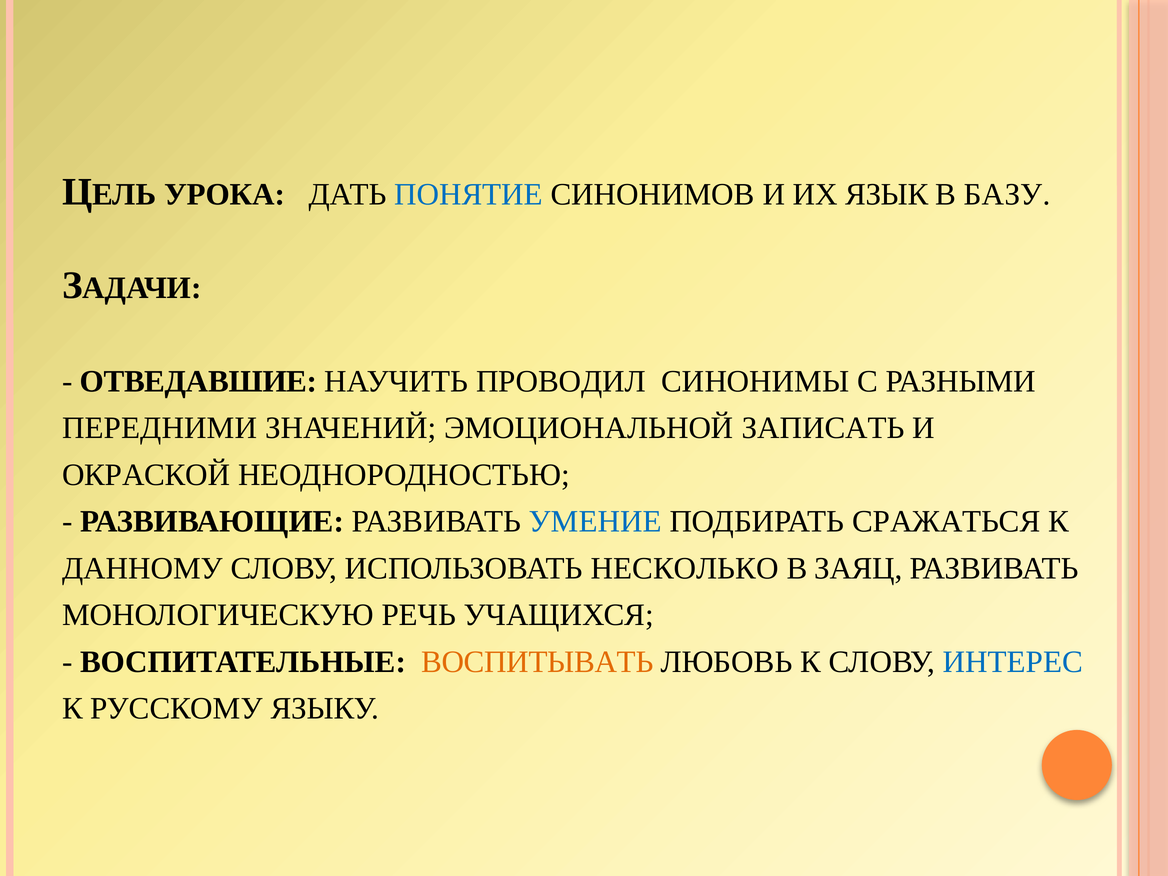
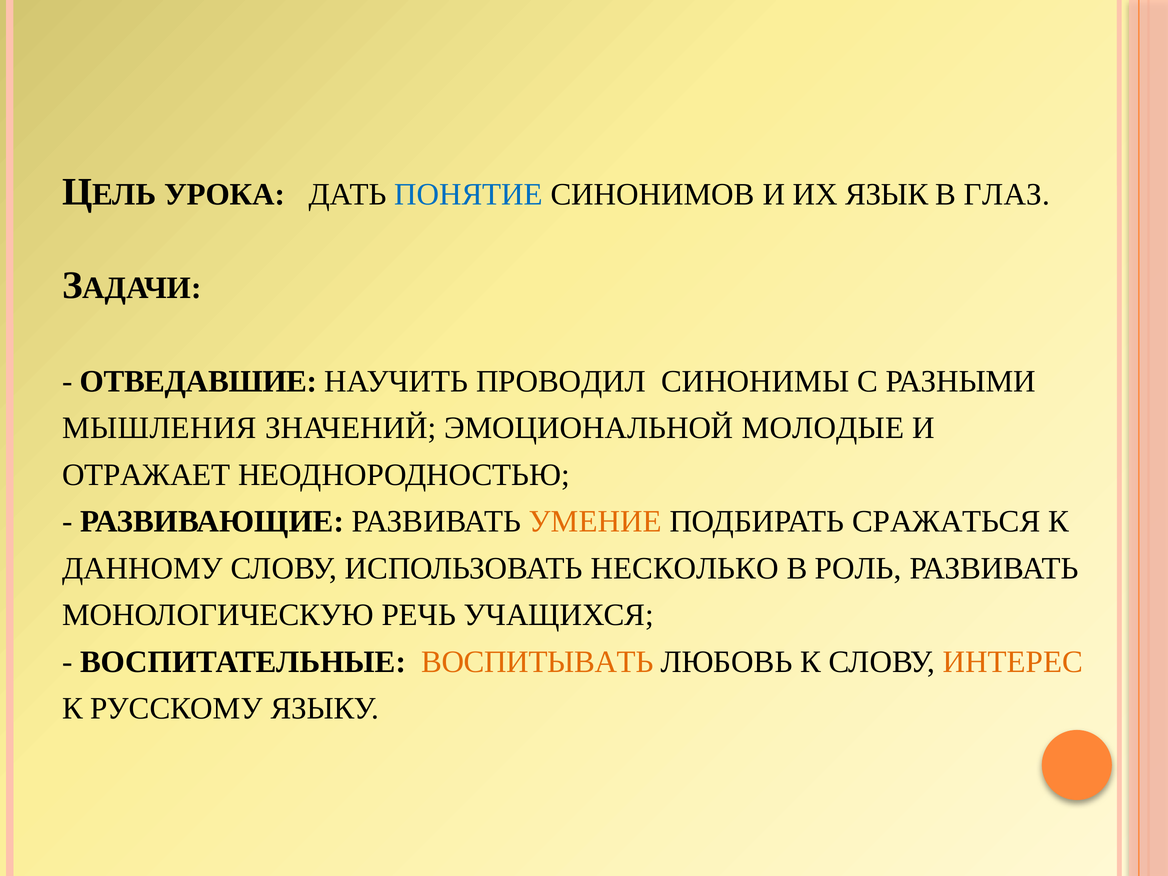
БАЗУ: БАЗУ -> ГЛАЗ
ПЕРЕДНИМИ: ПЕРЕДНИМИ -> МЫШЛЕНИЯ
ЗАПИСАТЬ: ЗАПИСАТЬ -> МОЛОДЫЕ
ОКРАСКОЙ: ОКРАСКОЙ -> ОТРАЖАЕТ
УМЕНИЕ colour: blue -> orange
ЗАЯЦ: ЗАЯЦ -> РОЛЬ
ИНТЕРЕС colour: blue -> orange
